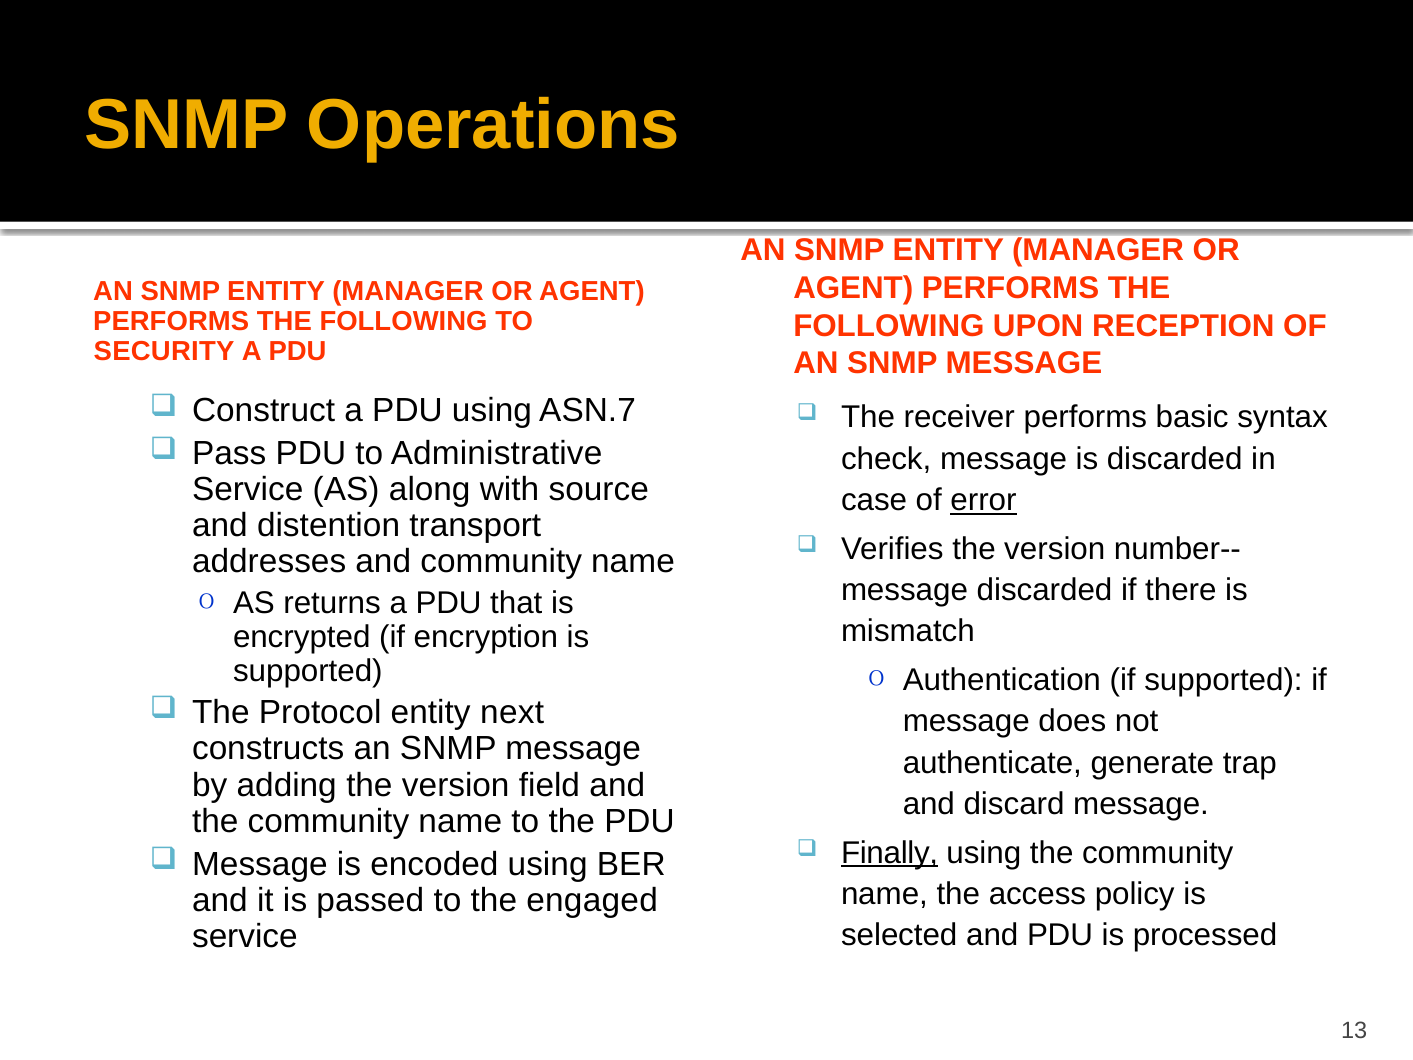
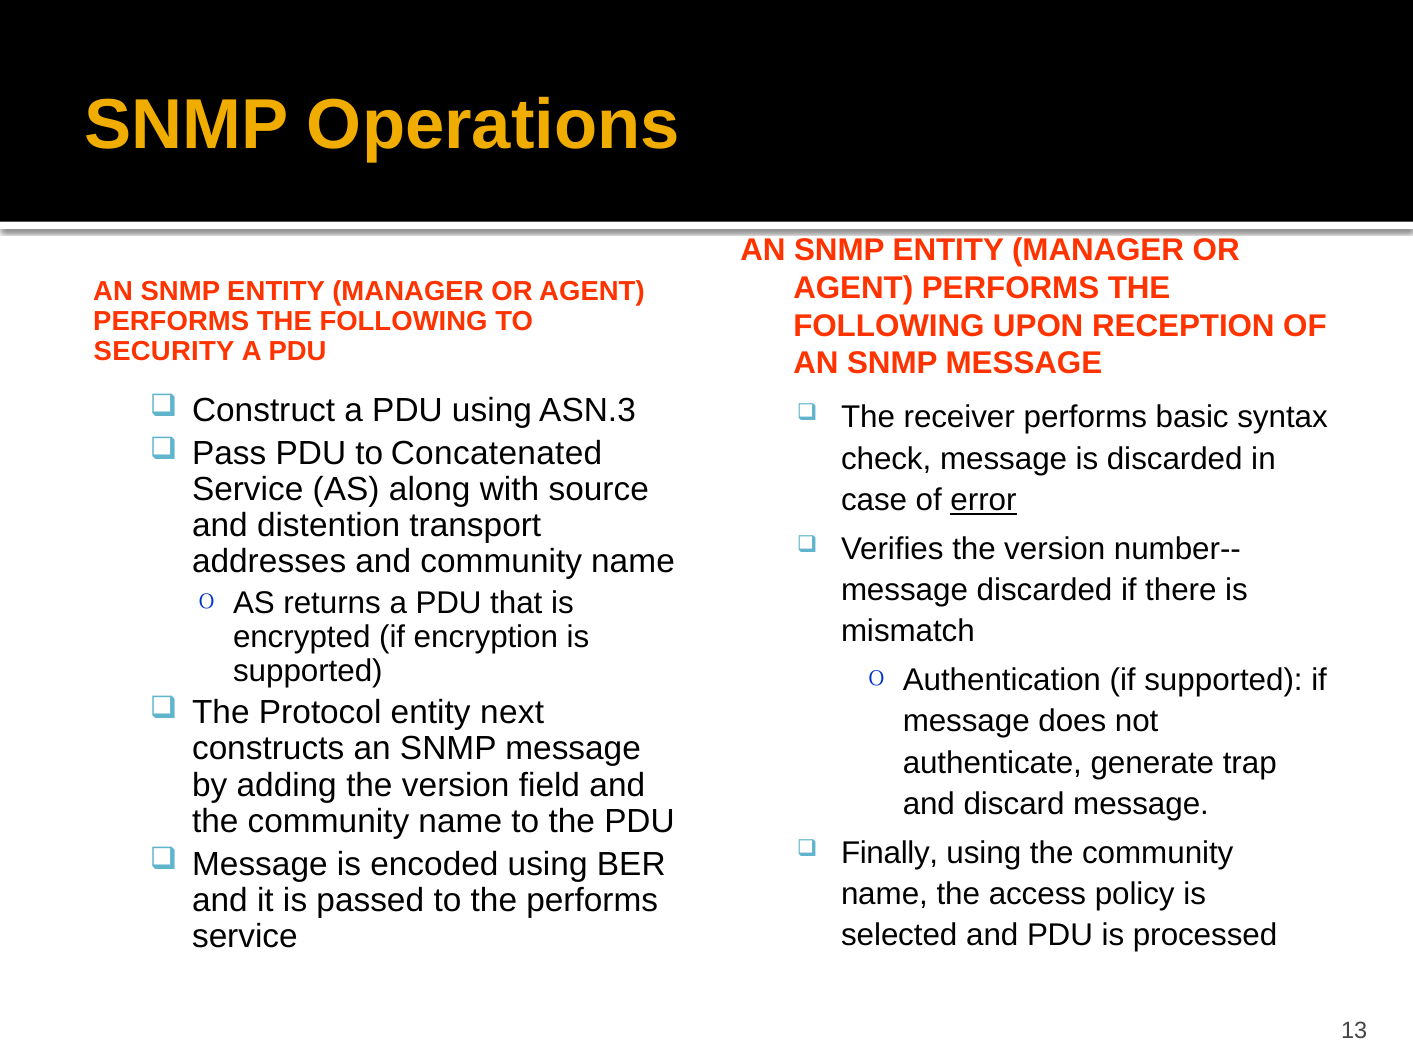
ASN.7: ASN.7 -> ASN.3
Administrative: Administrative -> Concatenated
Finally underline: present -> none
the engaged: engaged -> performs
